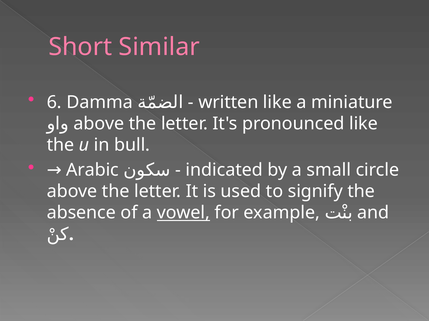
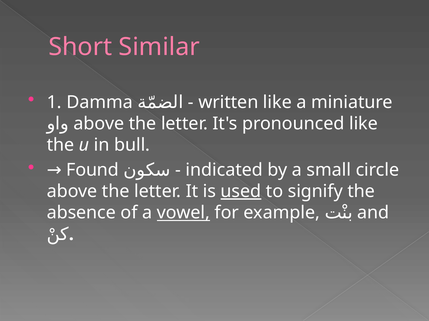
6: 6 -> 1
Arabic: Arabic -> Found
used underline: none -> present
